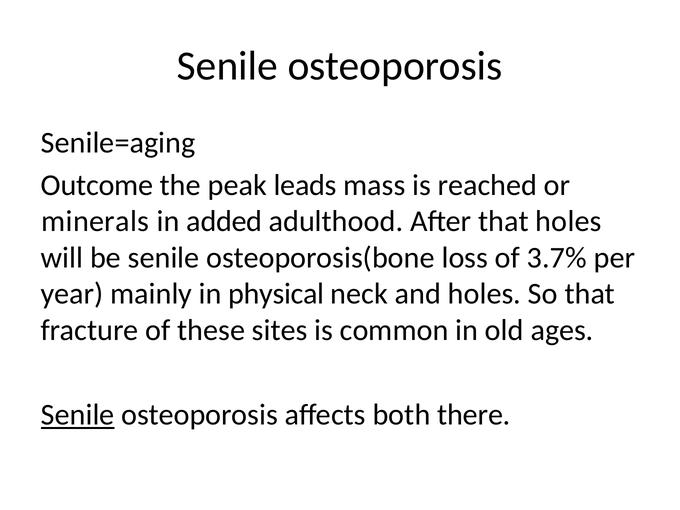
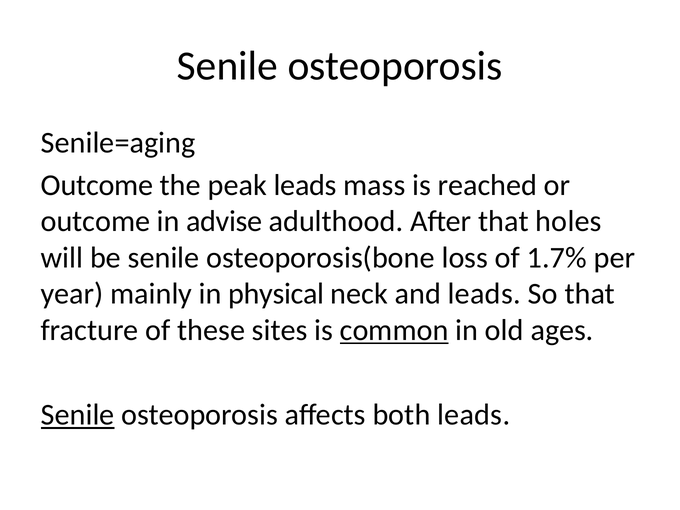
minerals at (95, 221): minerals -> outcome
added: added -> advise
3.7%: 3.7% -> 1.7%
and holes: holes -> leads
common underline: none -> present
both there: there -> leads
